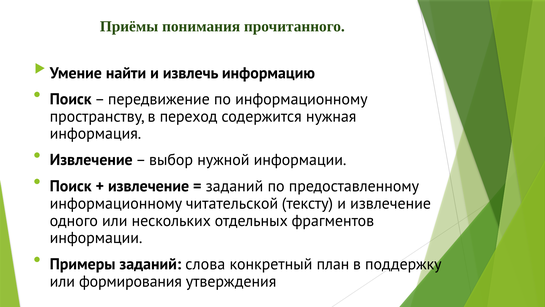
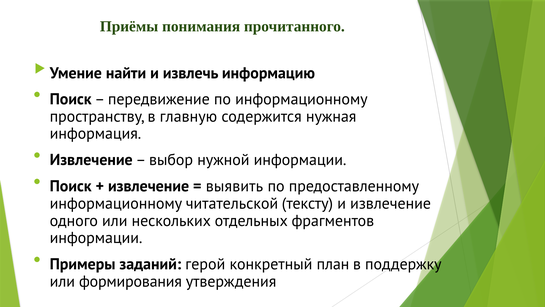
переход: переход -> главную
заданий at (234, 186): заданий -> выявить
слова: слова -> герой
